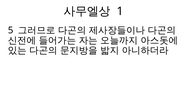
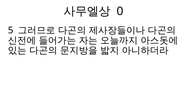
1: 1 -> 0
